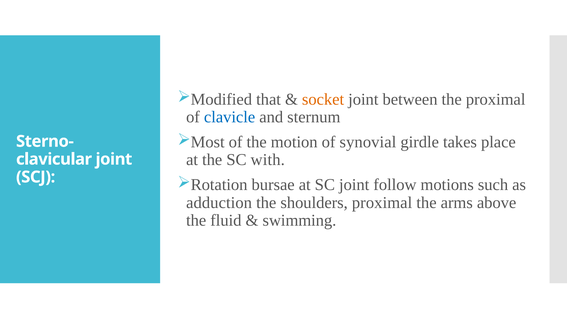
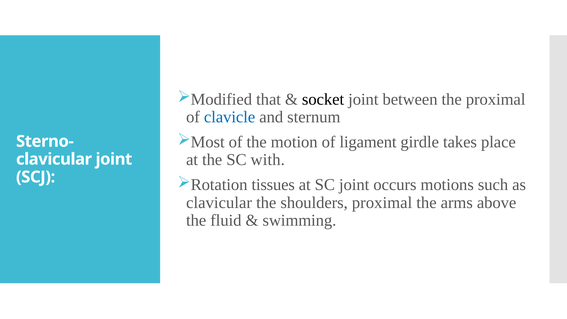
socket colour: orange -> black
synovial: synovial -> ligament
bursae: bursae -> tissues
follow: follow -> occurs
adduction at (219, 203): adduction -> clavicular
